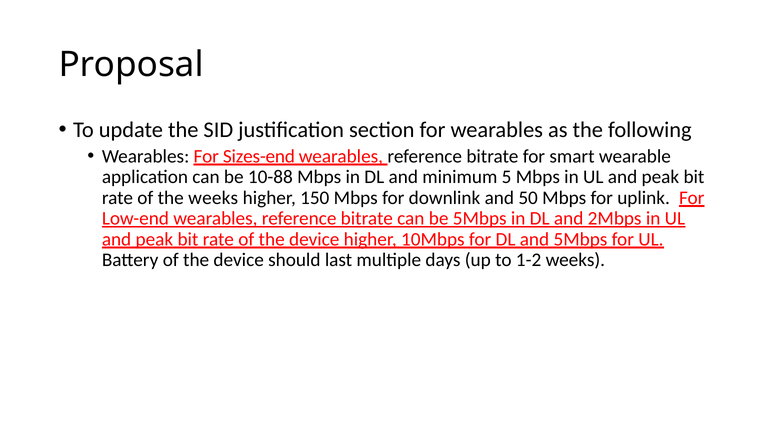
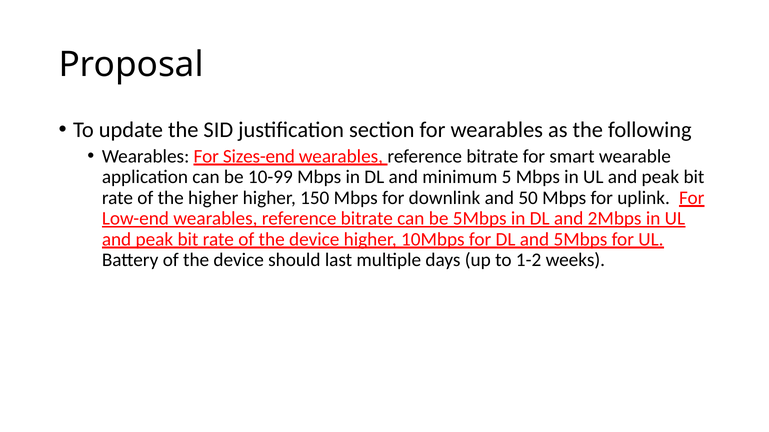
10-88: 10-88 -> 10-99
the weeks: weeks -> higher
